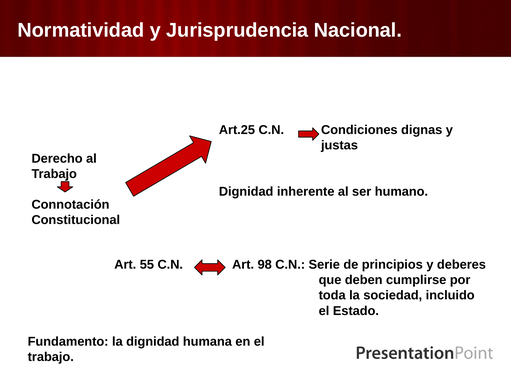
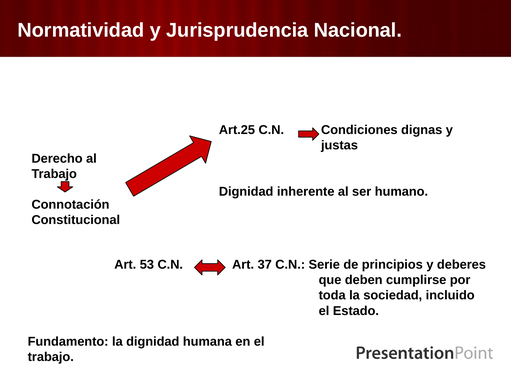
55: 55 -> 53
98: 98 -> 37
